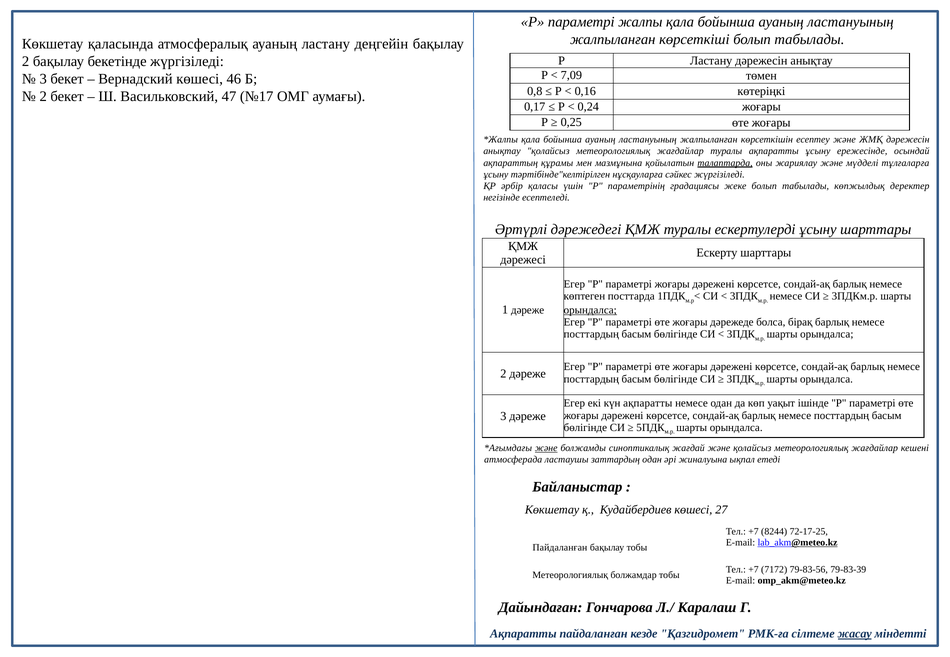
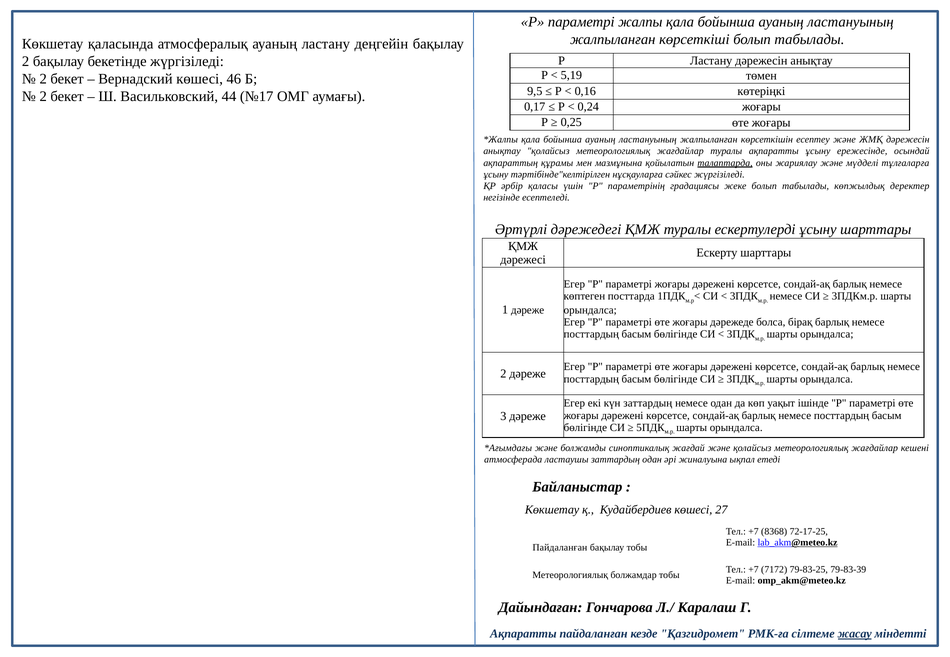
7,09: 7,09 -> 5,19
3 at (43, 79): 3 -> 2
0,8: 0,8 -> 9,5
47: 47 -> 44
орындалса at (590, 310) underline: present -> none
күн ақпаратты: ақпаратты -> заттардың
және at (546, 448) underline: present -> none
8244: 8244 -> 8368
79-83-56: 79-83-56 -> 79-83-25
